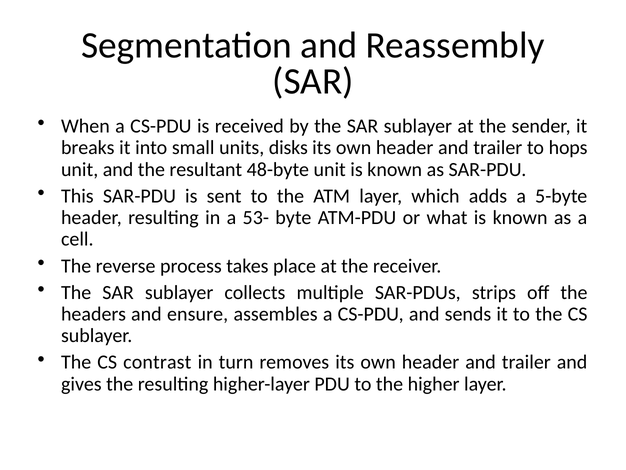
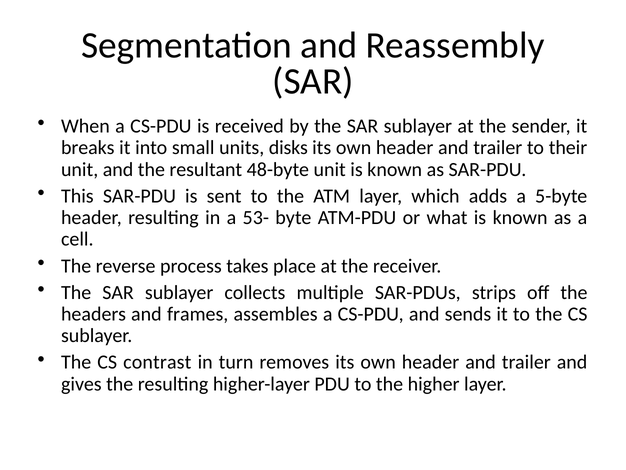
hops: hops -> their
ensure: ensure -> frames
